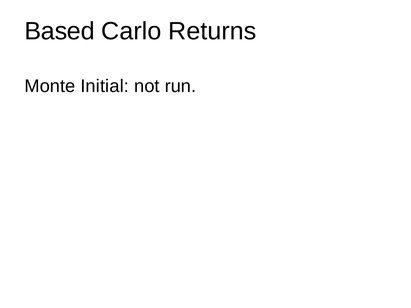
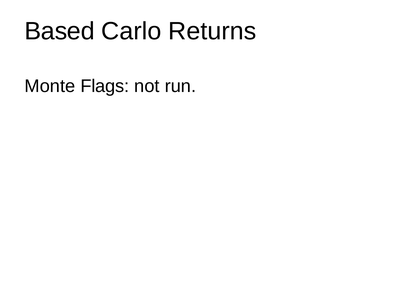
Initial: Initial -> Flags
